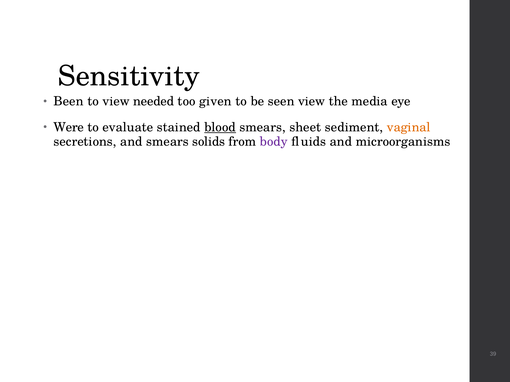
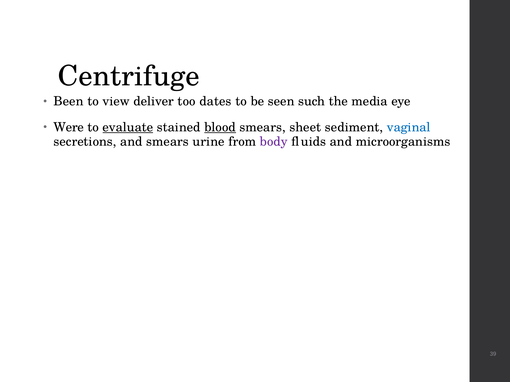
Sensitivity: Sensitivity -> Centrifuge
needed: needed -> deliver
given: given -> dates
seen view: view -> such
evaluate underline: none -> present
vaginal colour: orange -> blue
solids: solids -> urine
